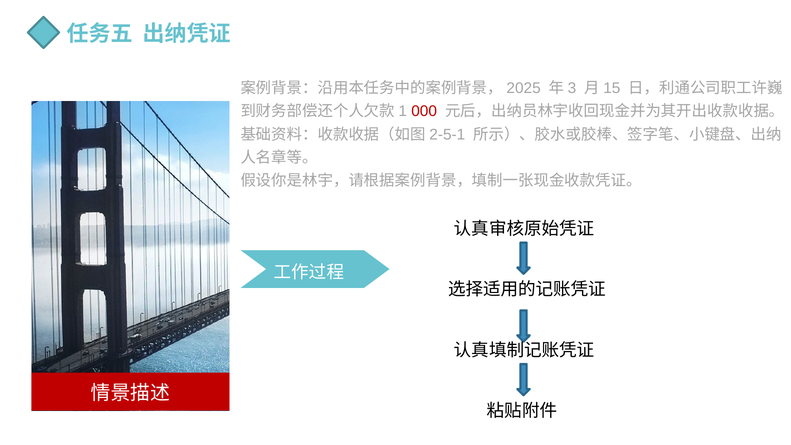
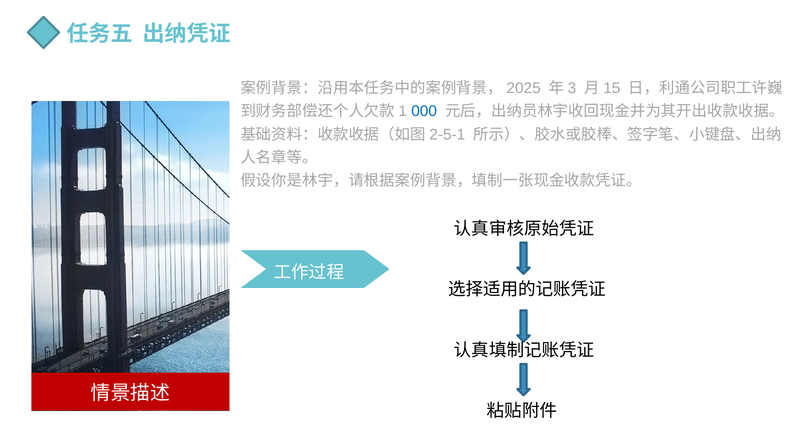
000 colour: red -> blue
